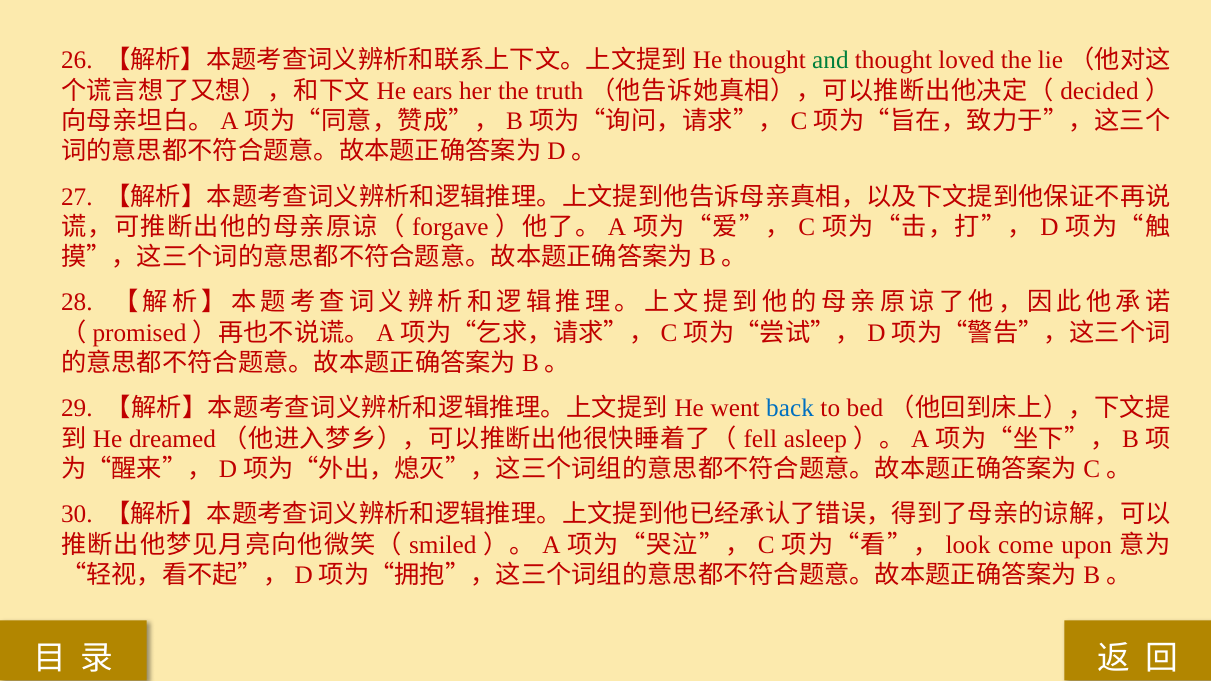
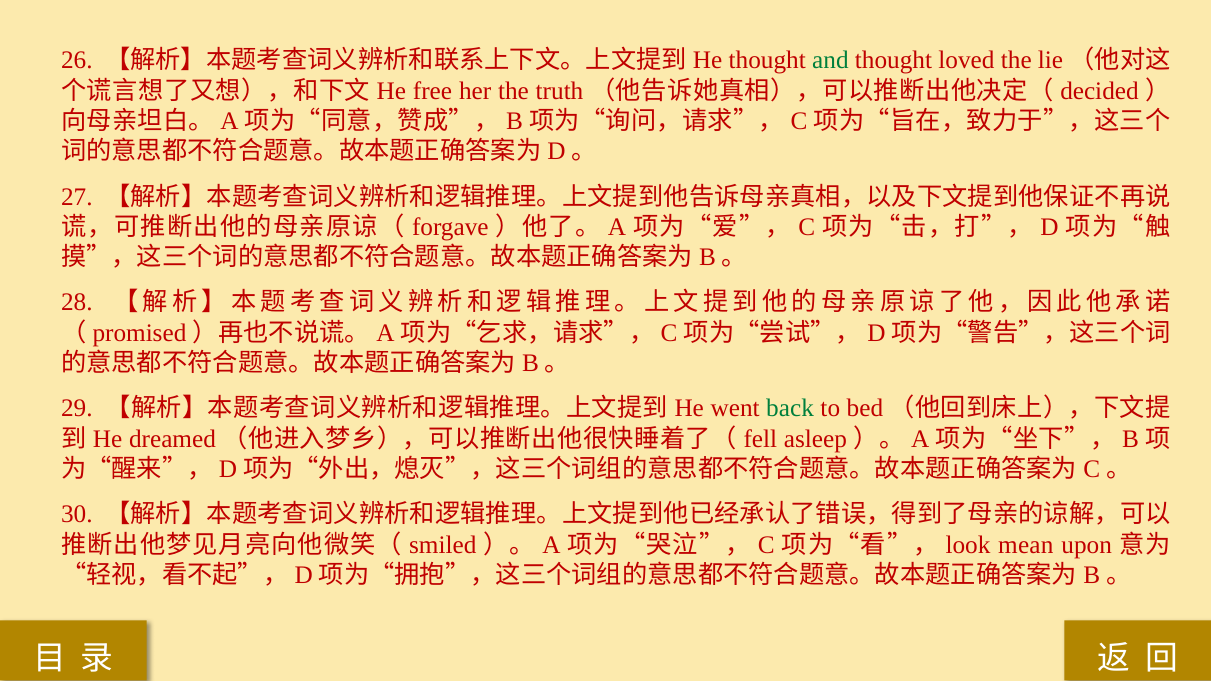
ears: ears -> free
back colour: blue -> green
come: come -> mean
